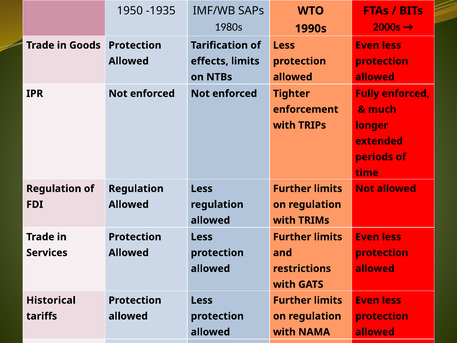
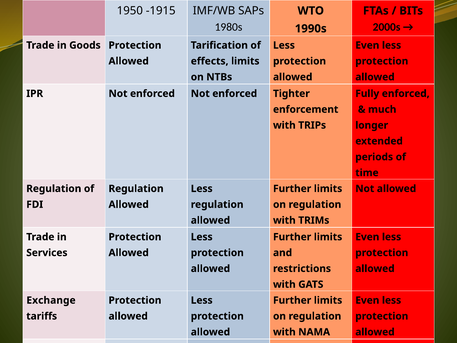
-1935: -1935 -> -1915
Historical: Historical -> Exchange
